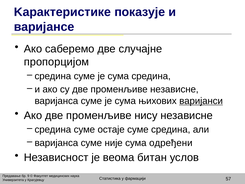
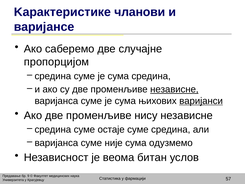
показује: показује -> чланови
независне at (174, 89) underline: none -> present
одређени: одређени -> одузмемо
